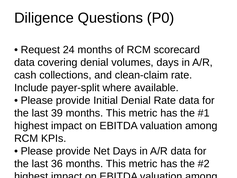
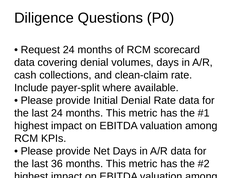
last 39: 39 -> 24
